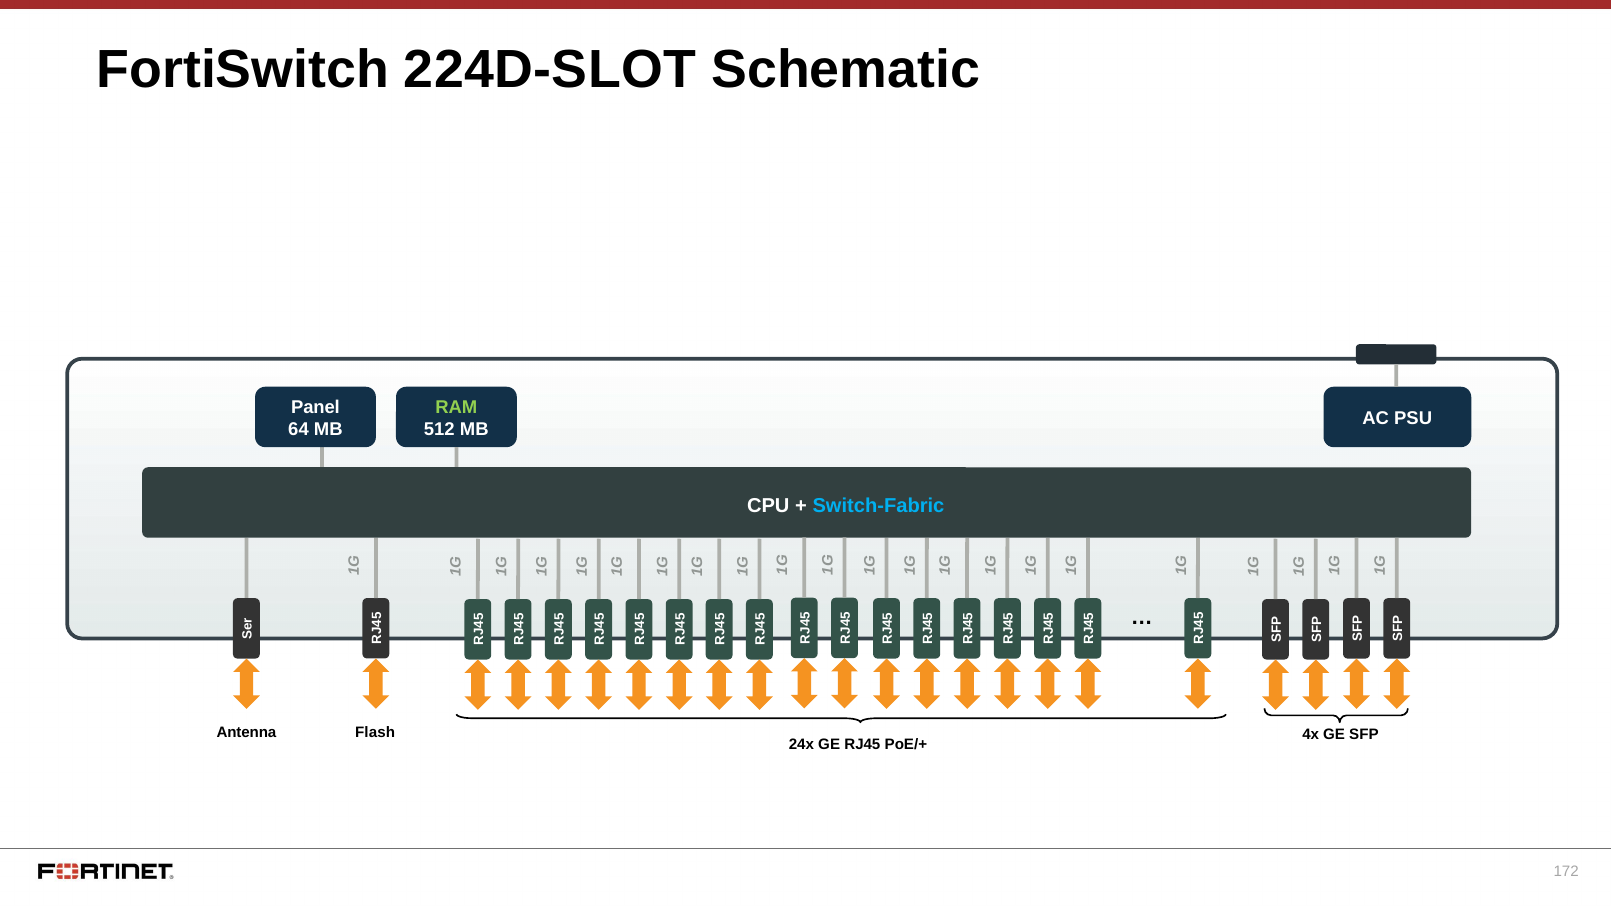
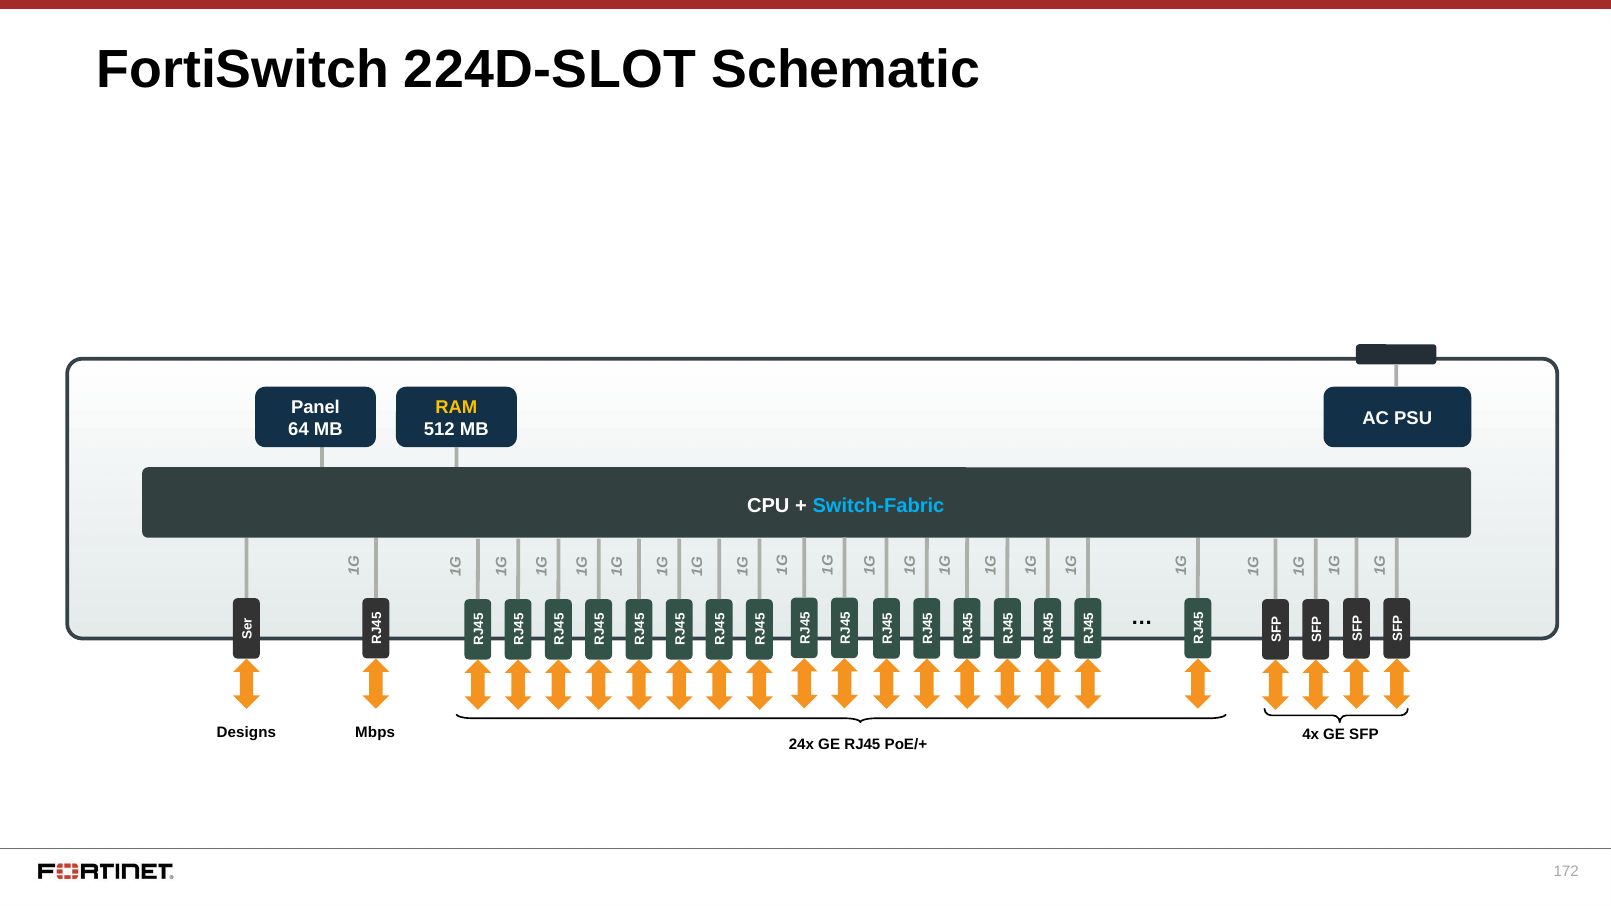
RAM colour: light green -> yellow
Antenna: Antenna -> Designs
Flash: Flash -> Mbps
